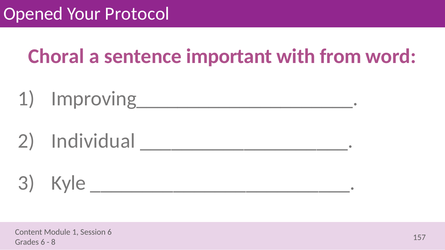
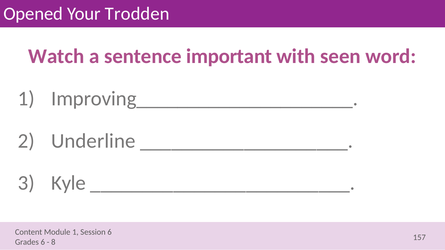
Protocol: Protocol -> Trodden
Choral: Choral -> Watch
from: from -> seen
Individual: Individual -> Underline
